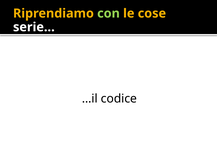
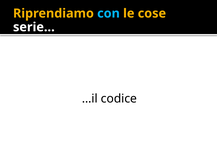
con colour: light green -> light blue
